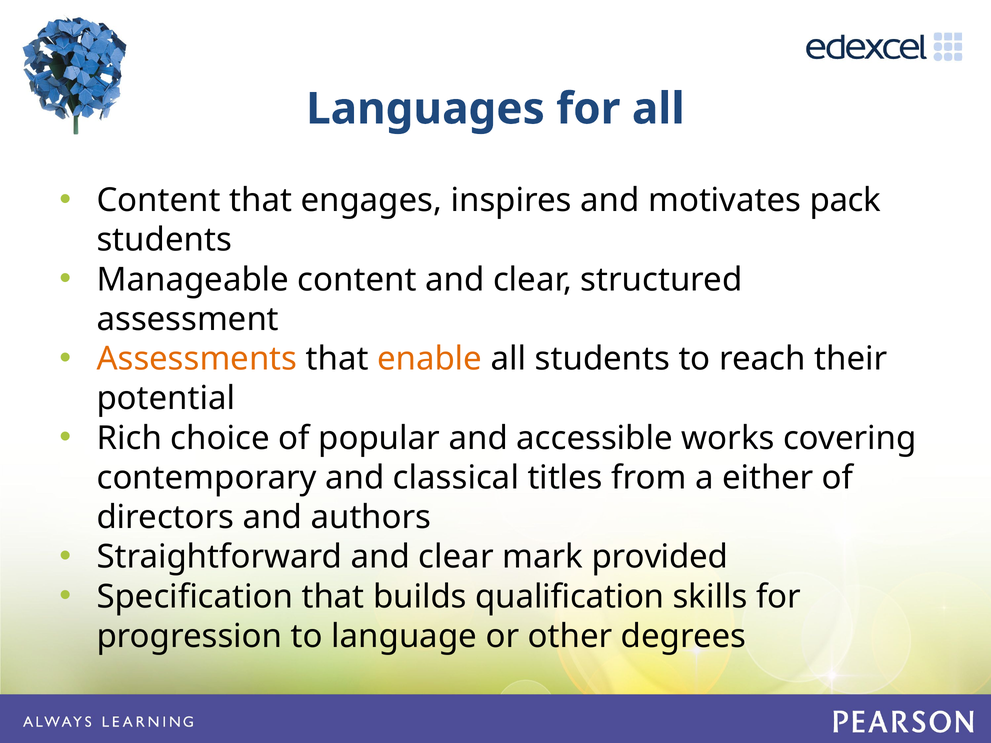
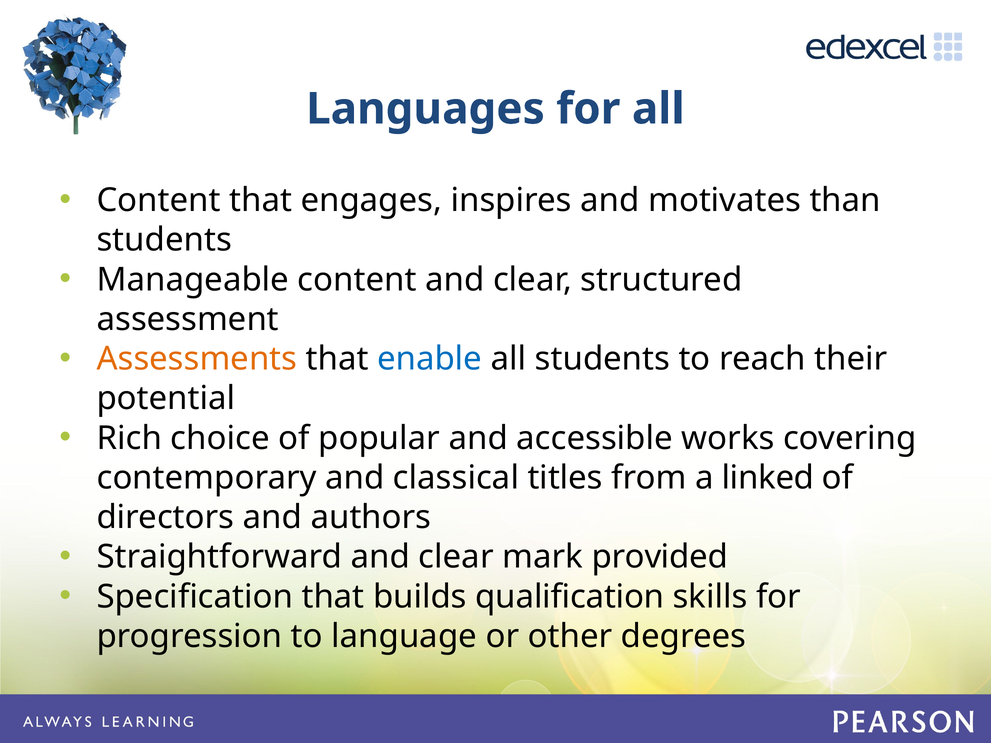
pack: pack -> than
enable colour: orange -> blue
either: either -> linked
